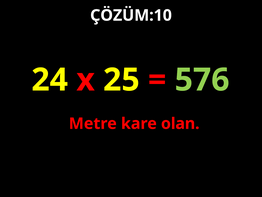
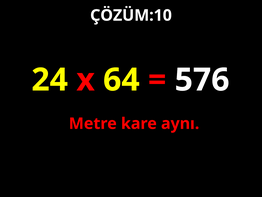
25: 25 -> 64
576 colour: light green -> white
olan: olan -> aynı
